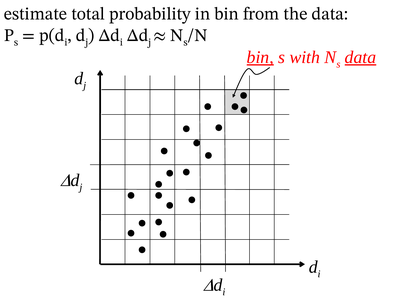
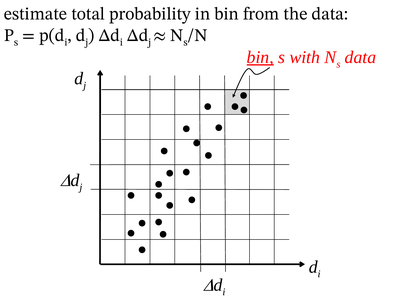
data at (361, 57) underline: present -> none
